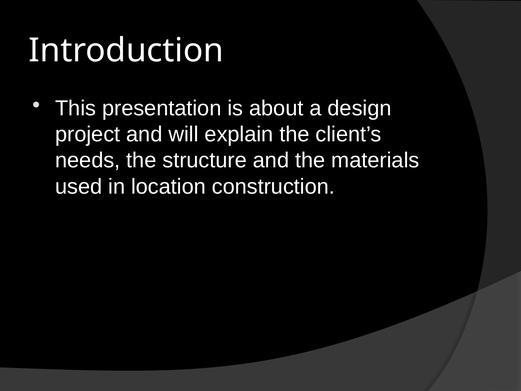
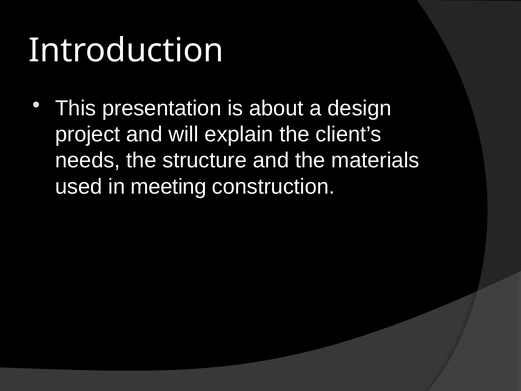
location: location -> meeting
